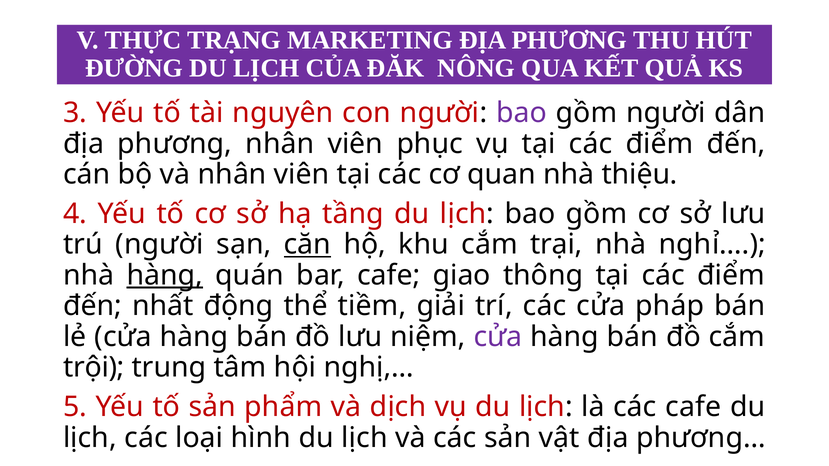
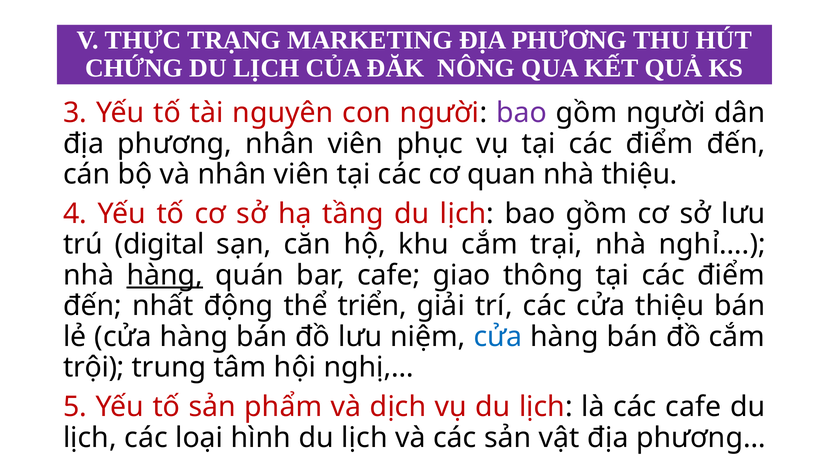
ĐƯỜNG: ĐƯỜNG -> CHỨNG
trú người: người -> digital
căn underline: present -> none
tiềm: tiềm -> triển
cửa pháp: pháp -> thiệu
cửa at (498, 337) colour: purple -> blue
